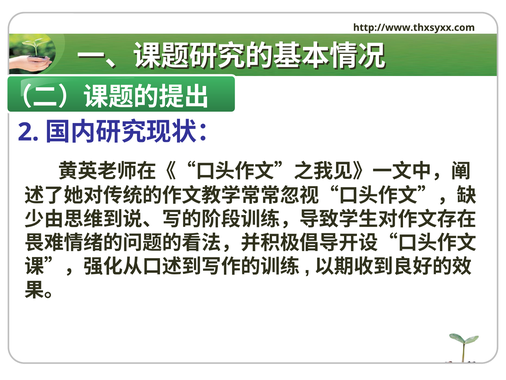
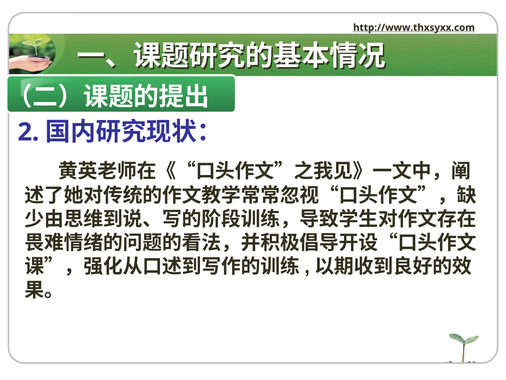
http://www.thxsyxx.com underline: none -> present
